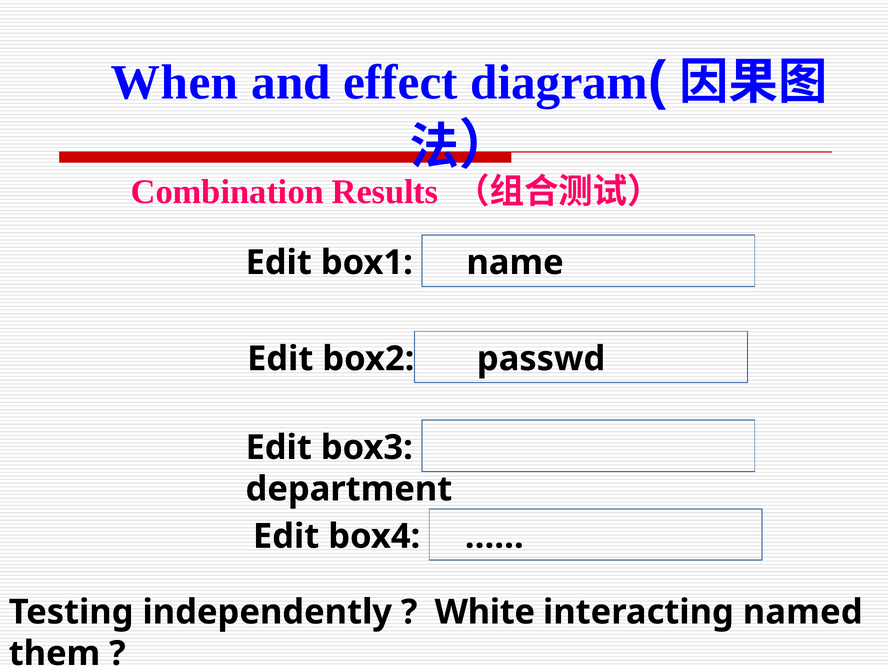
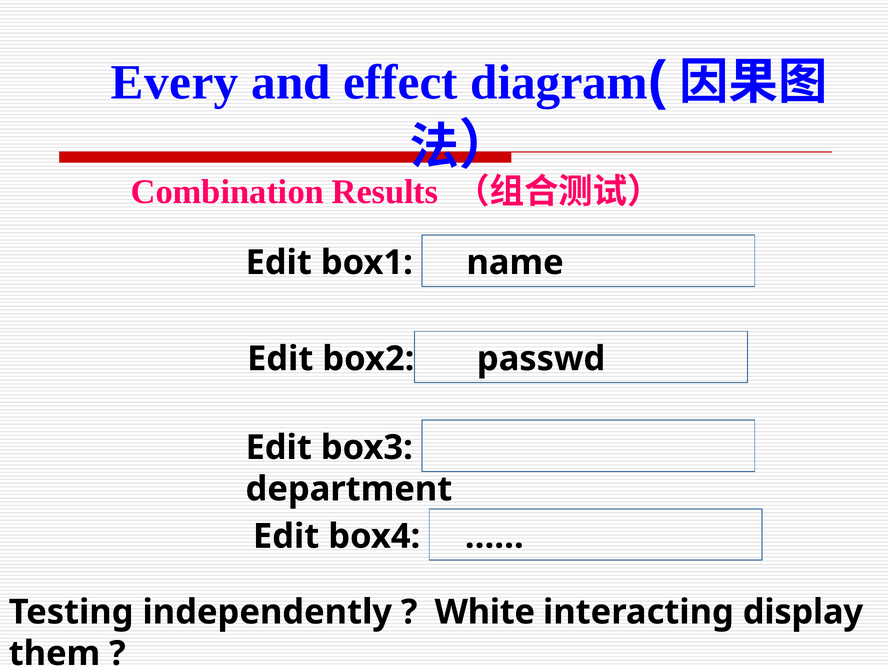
When: When -> Every
named: named -> display
